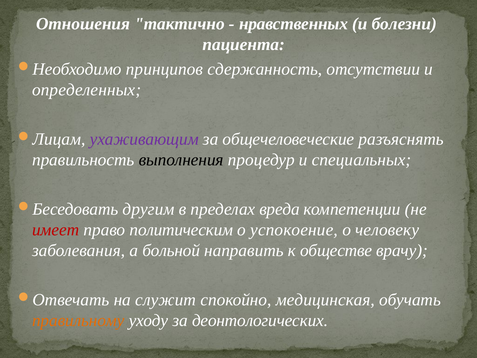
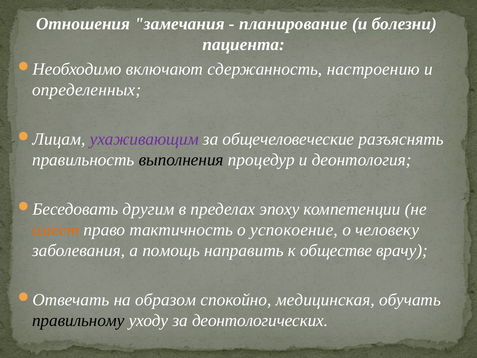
тактично: тактично -> замечания
нравственных: нравственных -> планирование
принципов: принципов -> включают
отсутствии: отсутствии -> настроению
специальных: специальных -> деонтология
вреда: вреда -> эпоху
имеет colour: red -> orange
политическим: политическим -> тактичность
больной: больной -> помощь
служит: служит -> образом
правильному colour: orange -> black
